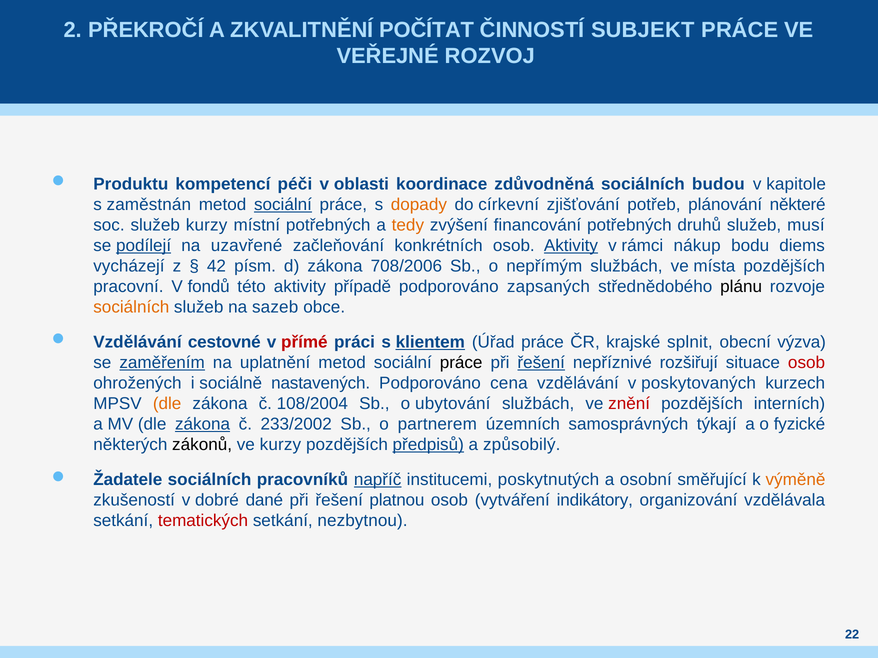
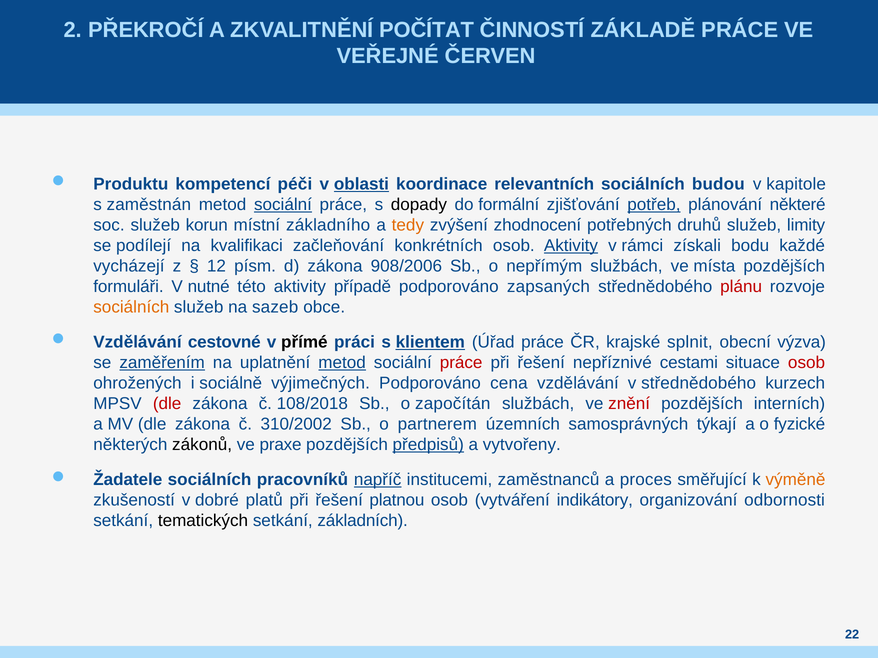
SUBJEKT: SUBJEKT -> ZÁKLADĚ
ROZVOJ: ROZVOJ -> ČERVEN
oblasti underline: none -> present
zdůvodněná: zdůvodněná -> relevantních
dopady colour: orange -> black
církevní: církevní -> formální
potřeb underline: none -> present
služeb kurzy: kurzy -> korun
místní potřebných: potřebných -> základního
financování: financování -> zhodnocení
musí: musí -> limity
podílejí underline: present -> none
uzavřené: uzavřené -> kvalifikaci
nákup: nákup -> získali
diems: diems -> každé
42: 42 -> 12
708/2006: 708/2006 -> 908/2006
pracovní: pracovní -> formuláři
fondů: fondů -> nutné
plánu colour: black -> red
přímé colour: red -> black
metod at (342, 363) underline: none -> present
práce at (461, 363) colour: black -> red
řešení at (541, 363) underline: present -> none
rozšiřují: rozšiřují -> cestami
nastavených: nastavených -> výjimečných
v poskytovaných: poskytovaných -> střednědobého
dle at (167, 404) colour: orange -> red
108/2004: 108/2004 -> 108/2018
ubytování: ubytování -> započítán
zákona at (203, 424) underline: present -> none
233/2002: 233/2002 -> 310/2002
ve kurzy: kurzy -> praxe
způsobilý: způsobilý -> vytvořeny
poskytnutých: poskytnutých -> zaměstnanců
osobní: osobní -> proces
dané: dané -> platů
vzdělávala: vzdělávala -> odbornosti
tematických colour: red -> black
nezbytnou: nezbytnou -> základních
